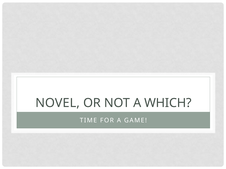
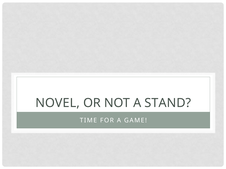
WHICH: WHICH -> STAND
